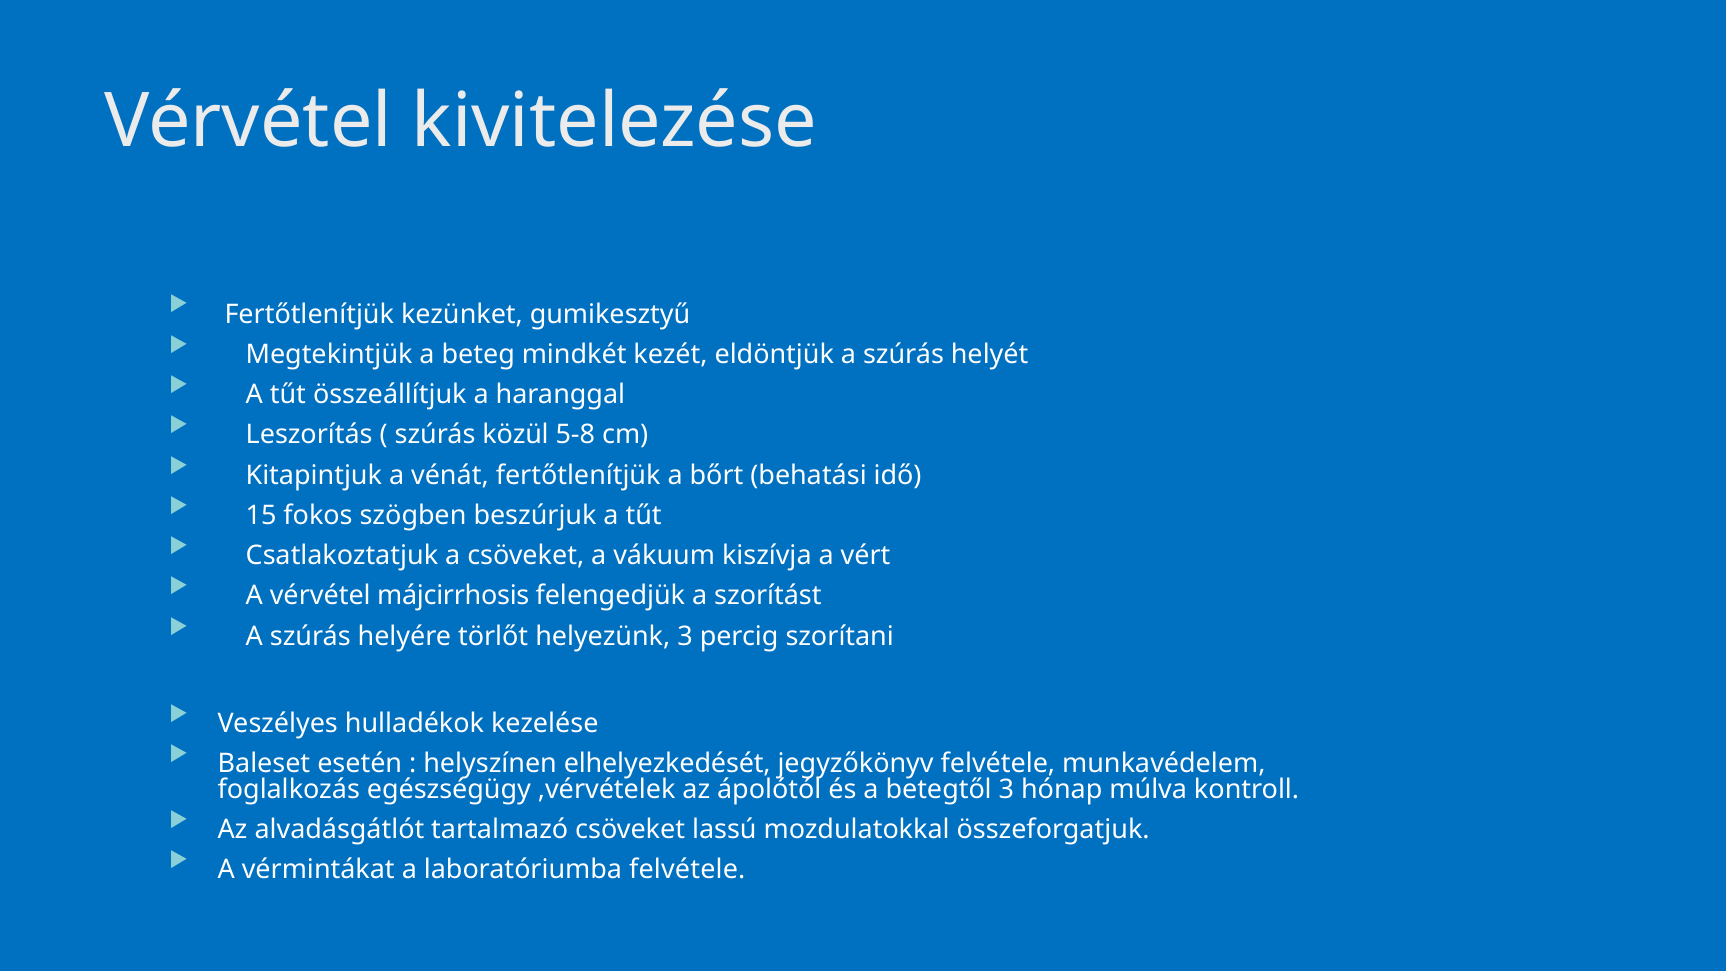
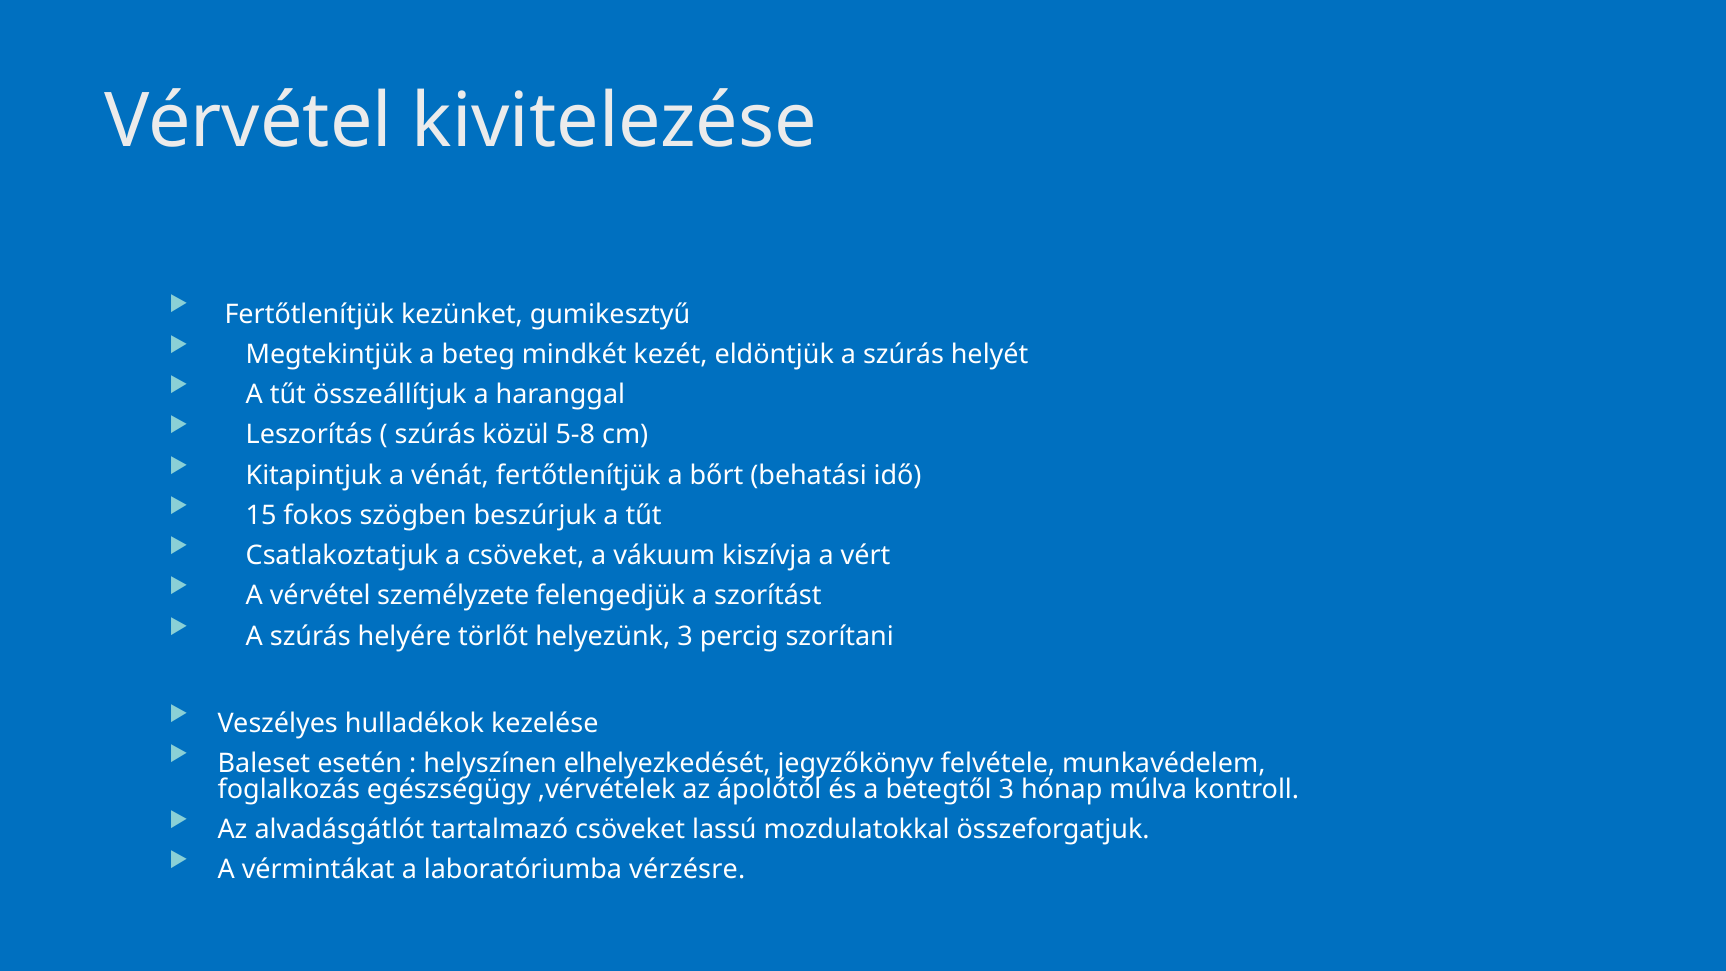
májcirrhosis: májcirrhosis -> személyzete
laboratóriumba felvétele: felvétele -> vérzésre
